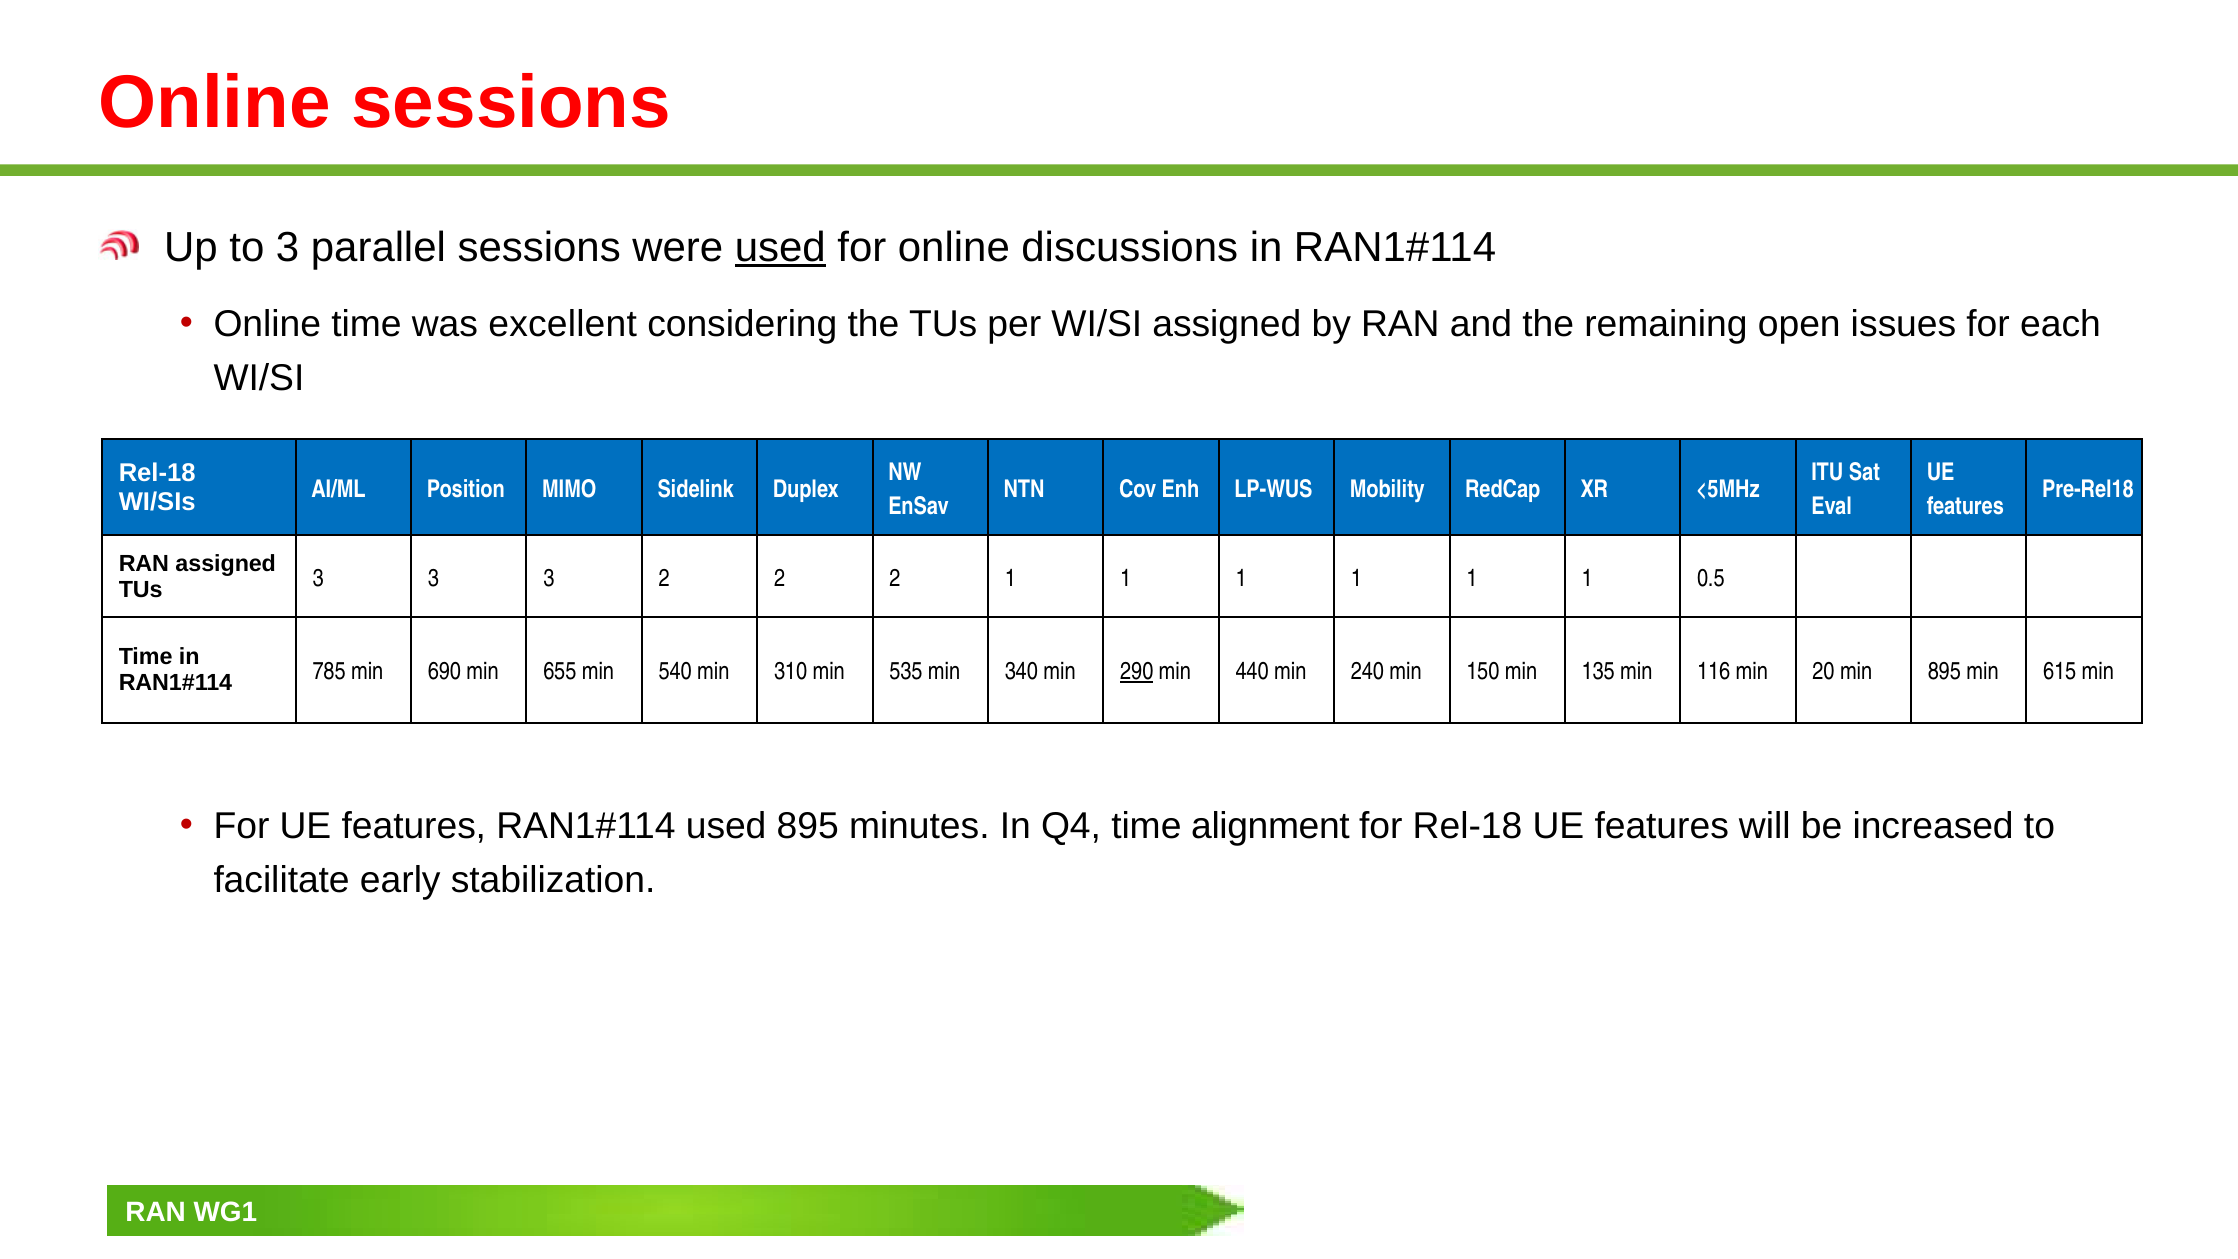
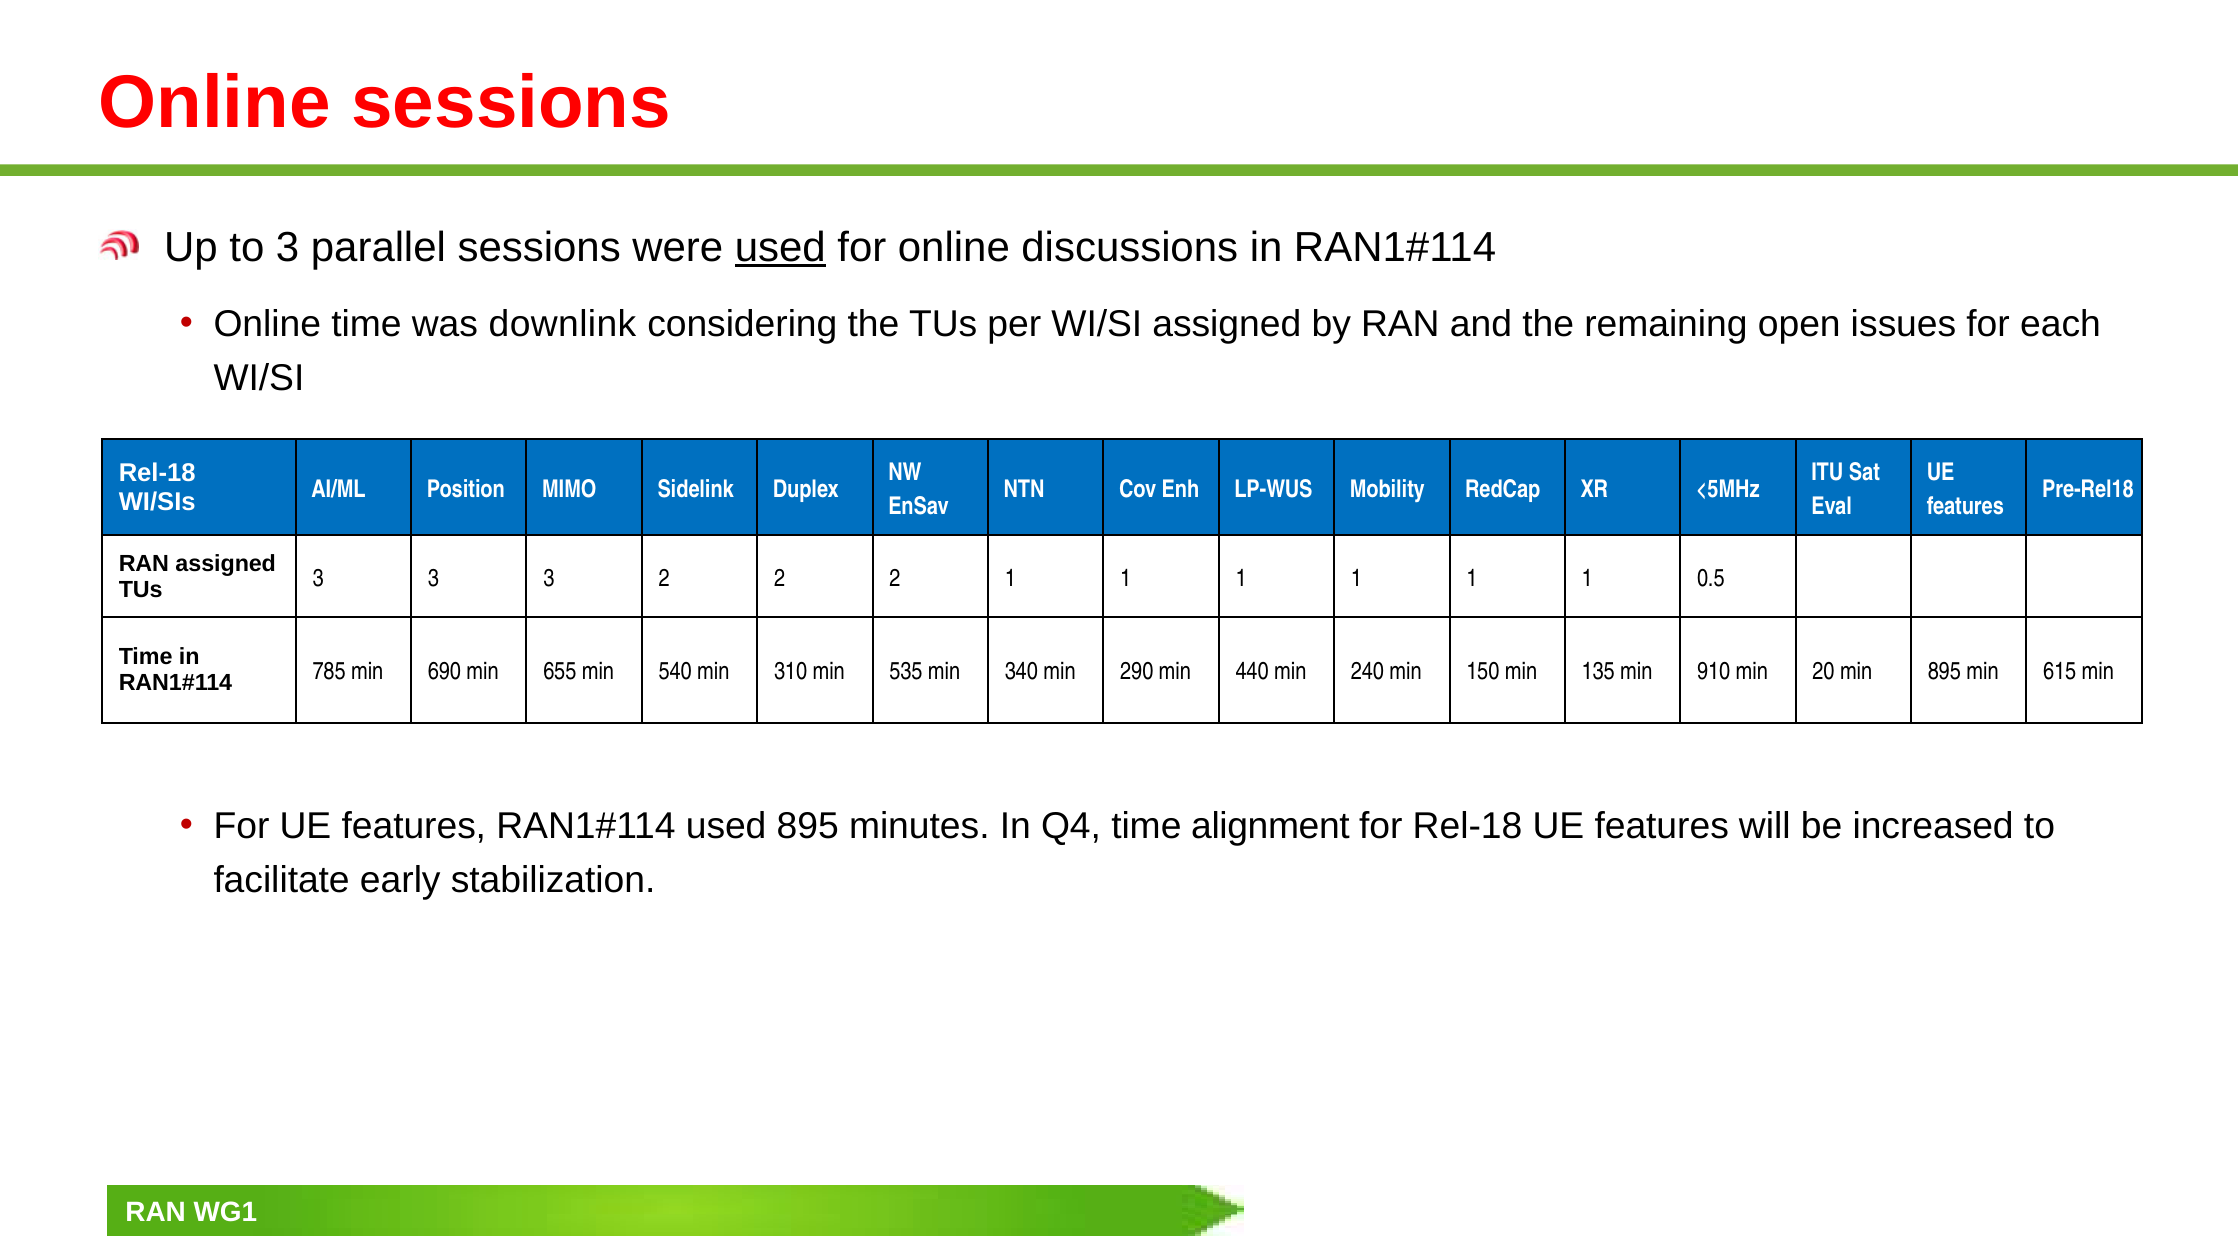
excellent: excellent -> downlink
290 underline: present -> none
116: 116 -> 910
